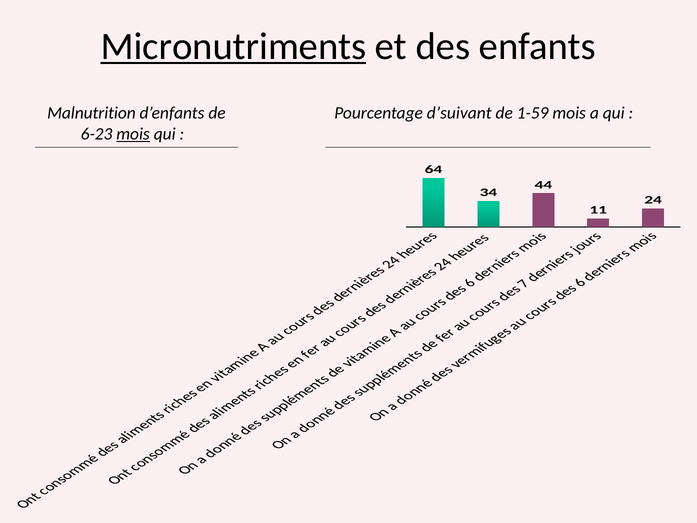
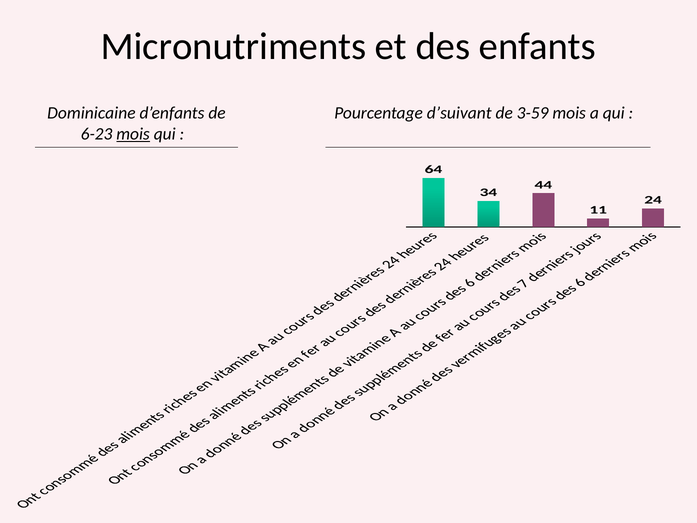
Micronutriments underline: present -> none
Malnutrition: Malnutrition -> Dominicaine
1-59: 1-59 -> 3-59
